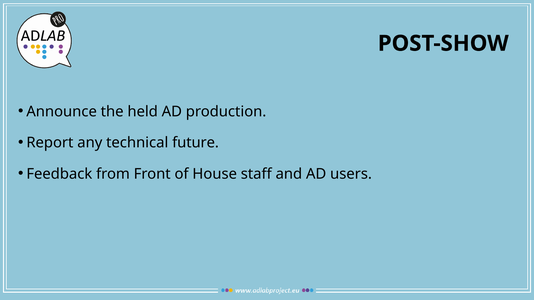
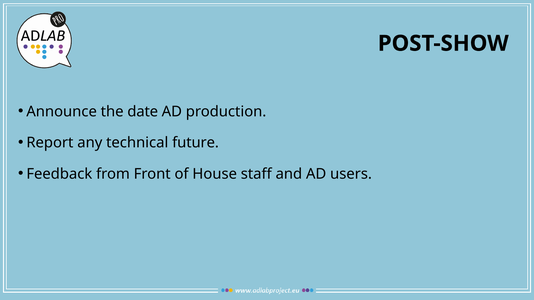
held: held -> date
